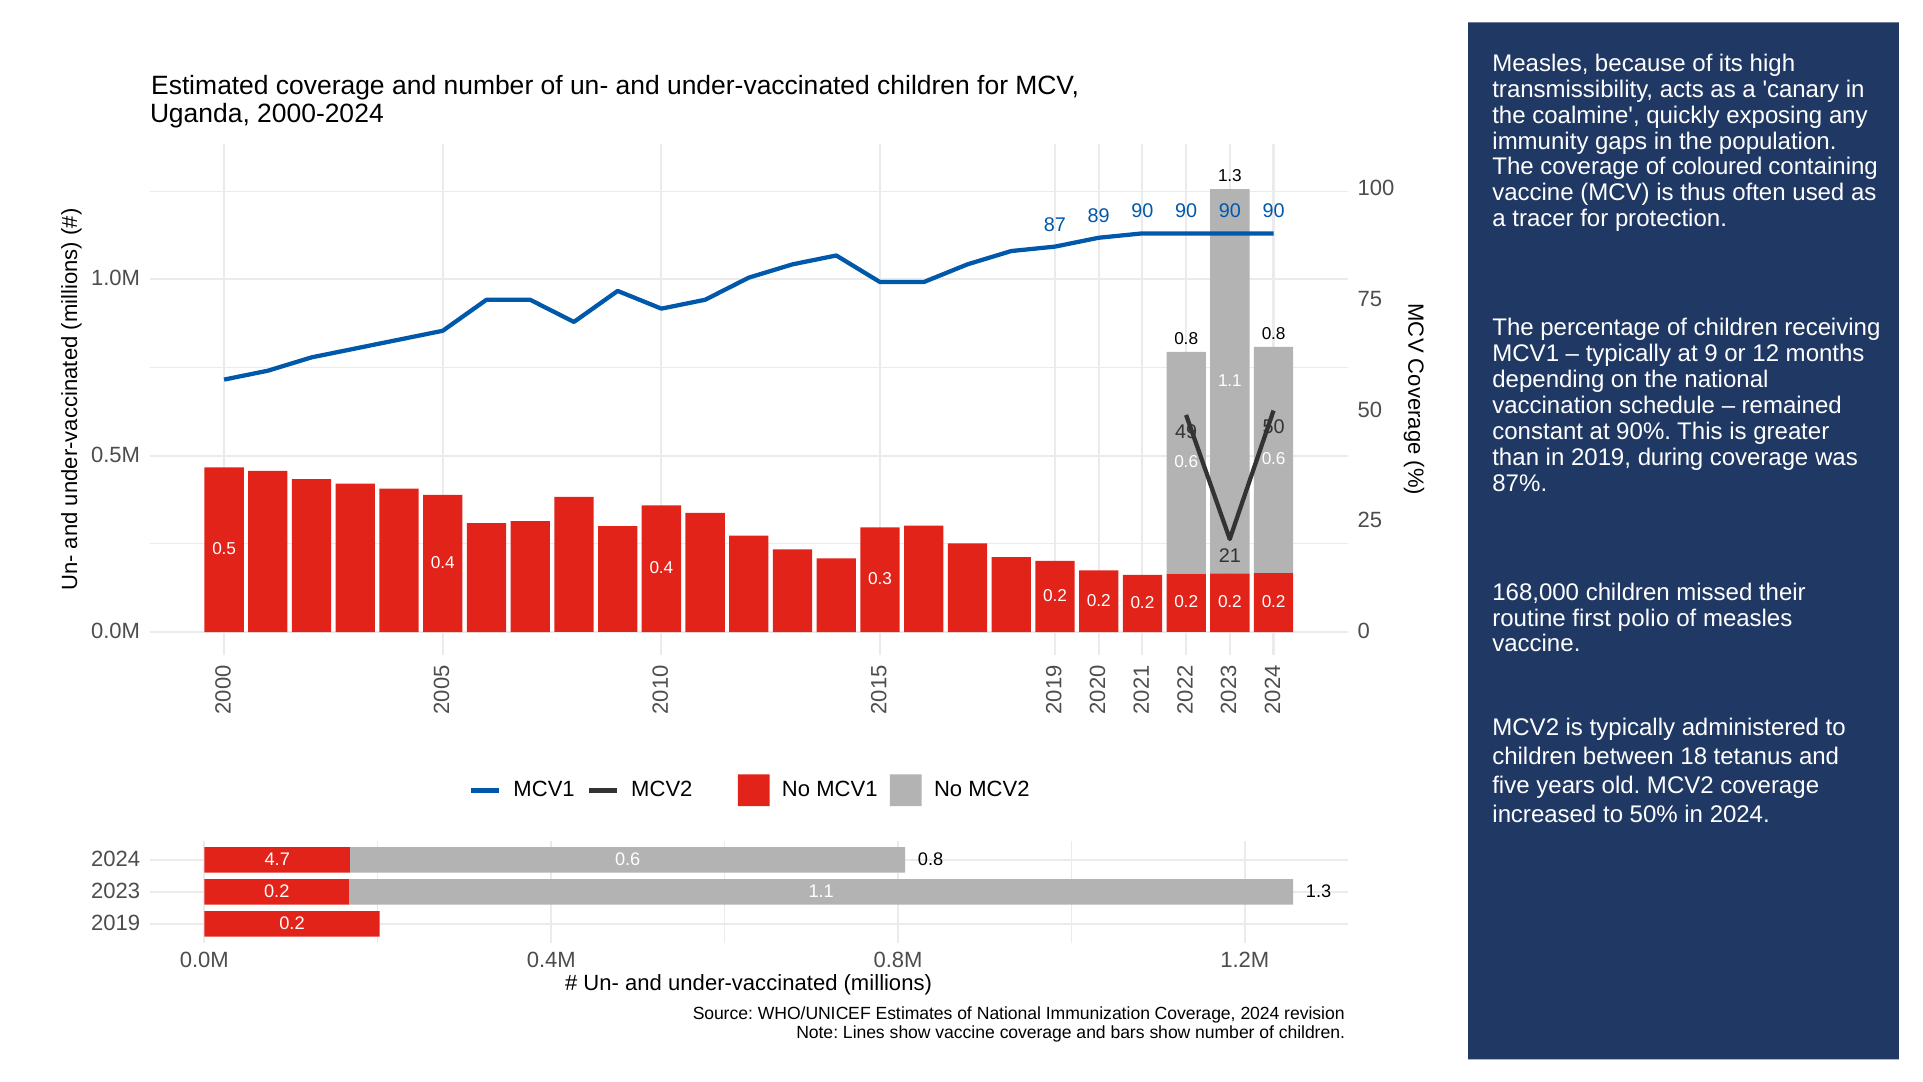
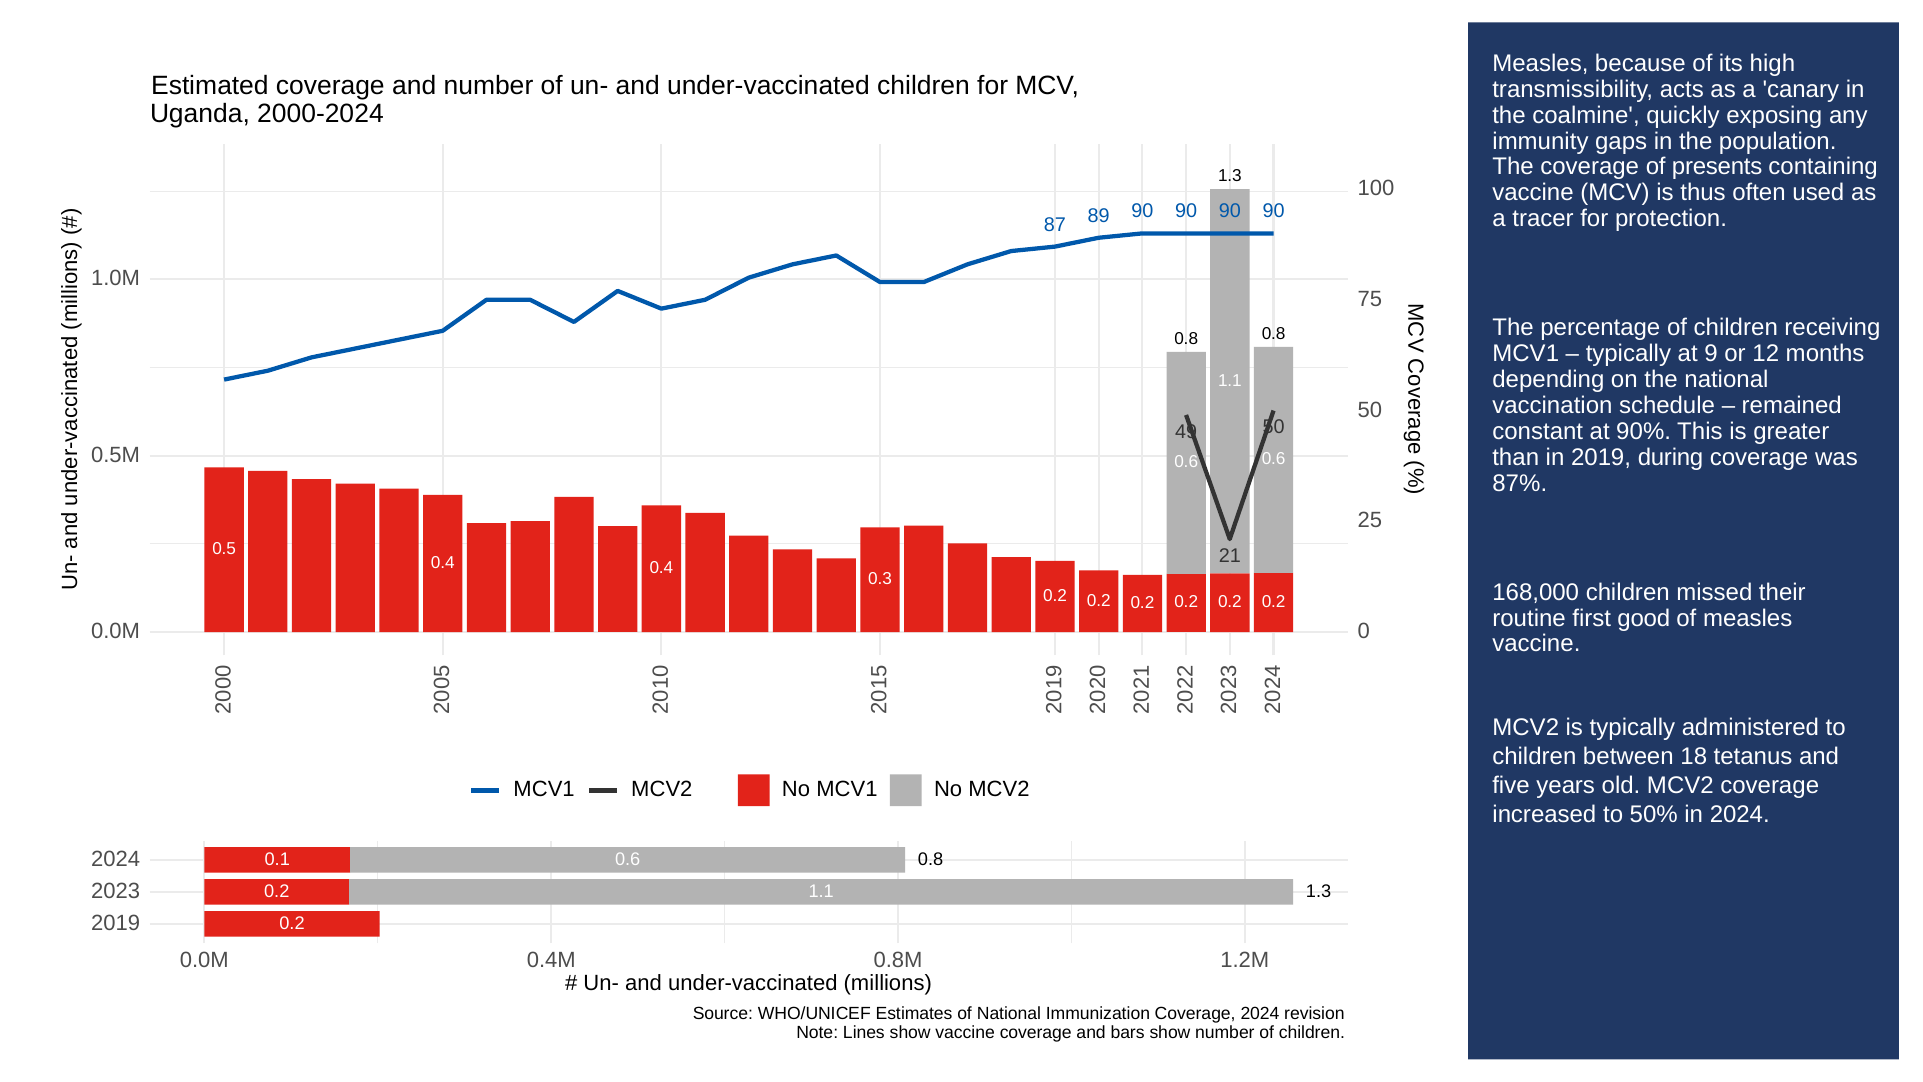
coloured: coloured -> presents
polio: polio -> good
4.7: 4.7 -> 0.1
